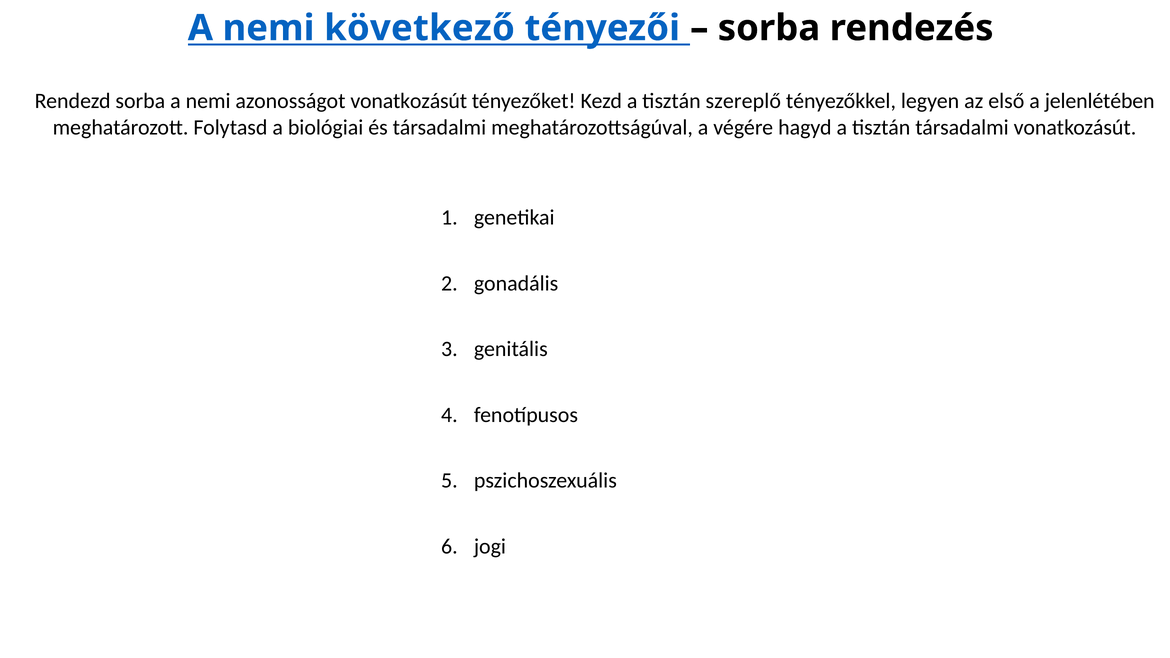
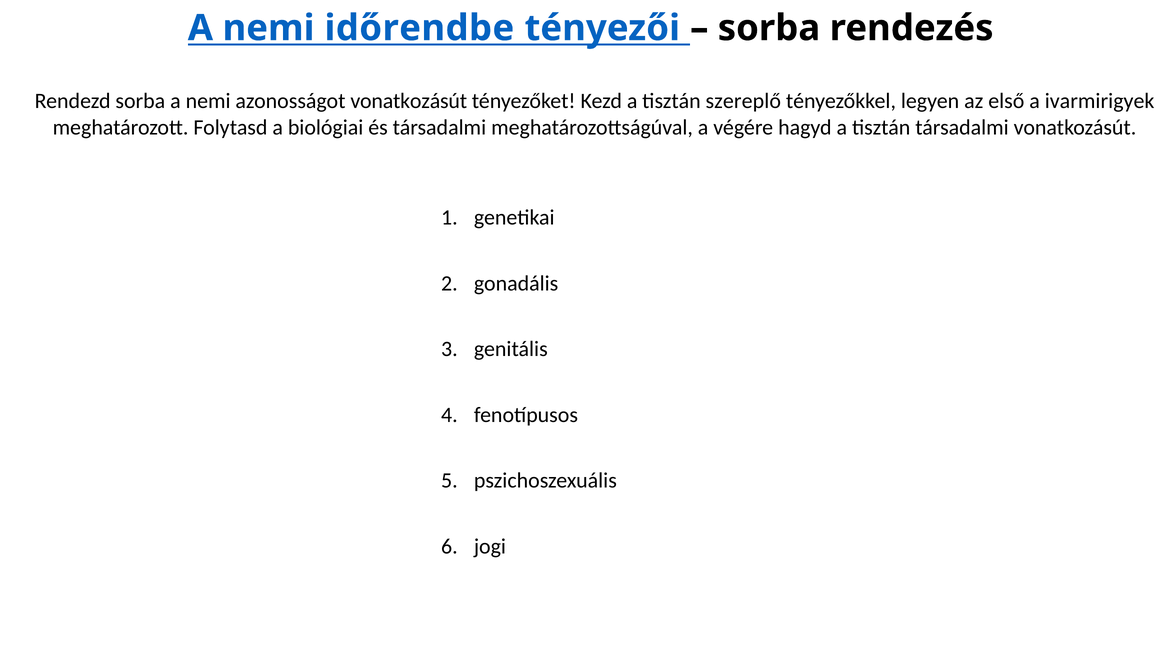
következő: következő -> időrendbe
jelenlétében: jelenlétében -> ivarmirigyek
